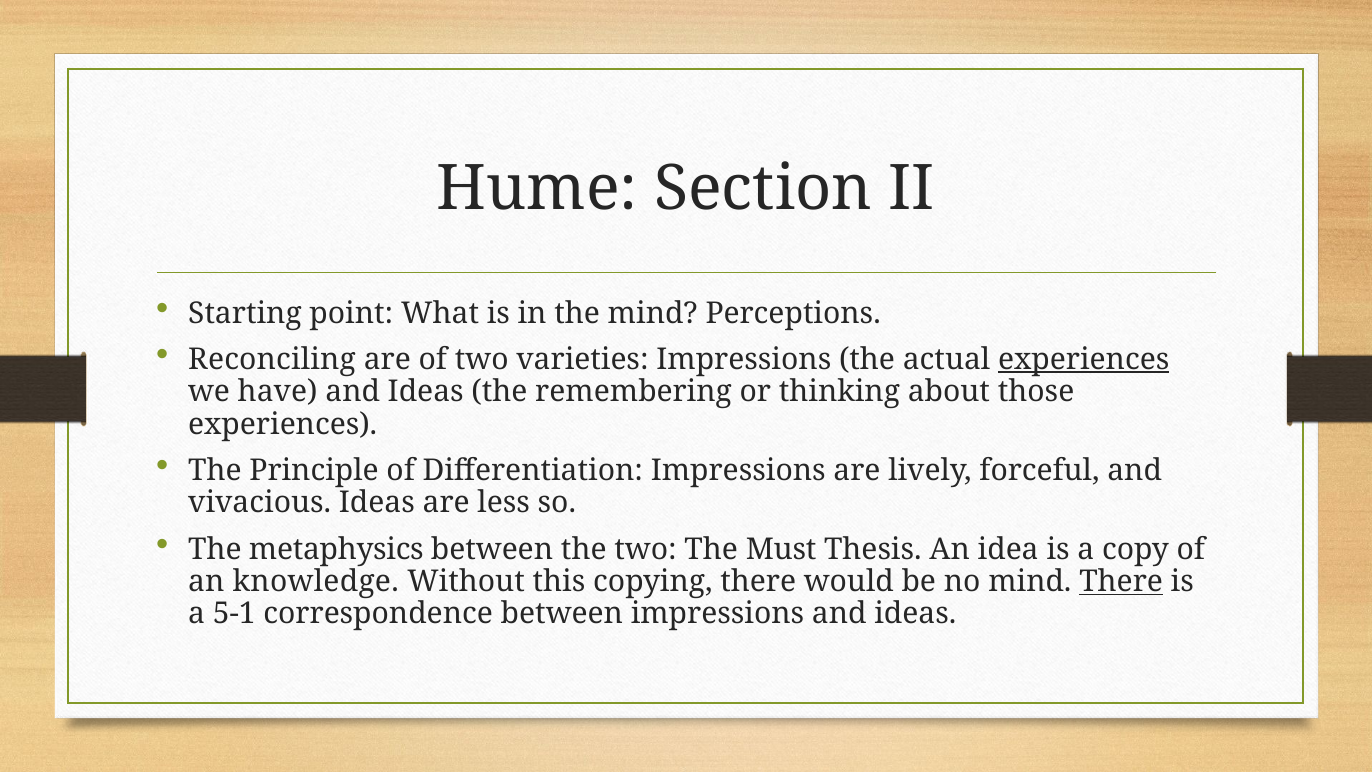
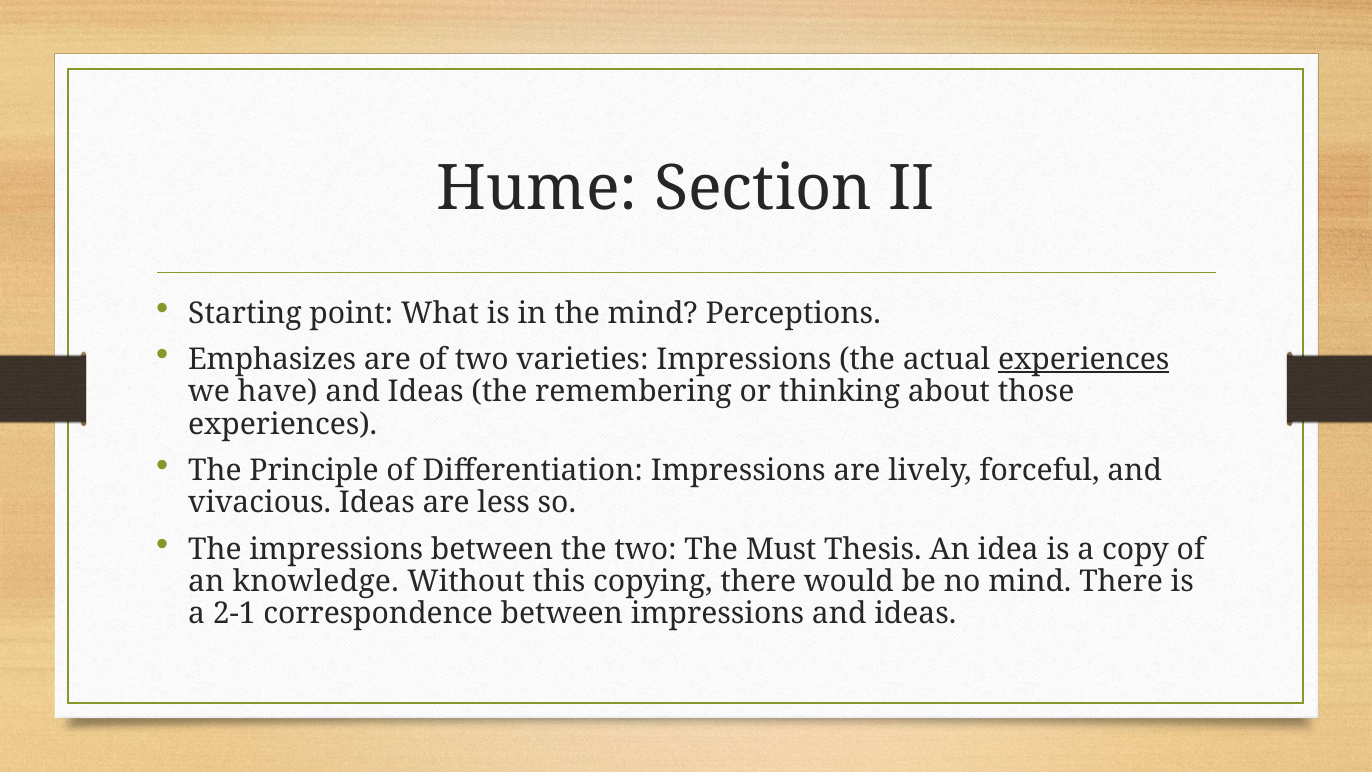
Reconciling: Reconciling -> Emphasizes
The metaphysics: metaphysics -> impressions
There at (1121, 581) underline: present -> none
5-1: 5-1 -> 2-1
